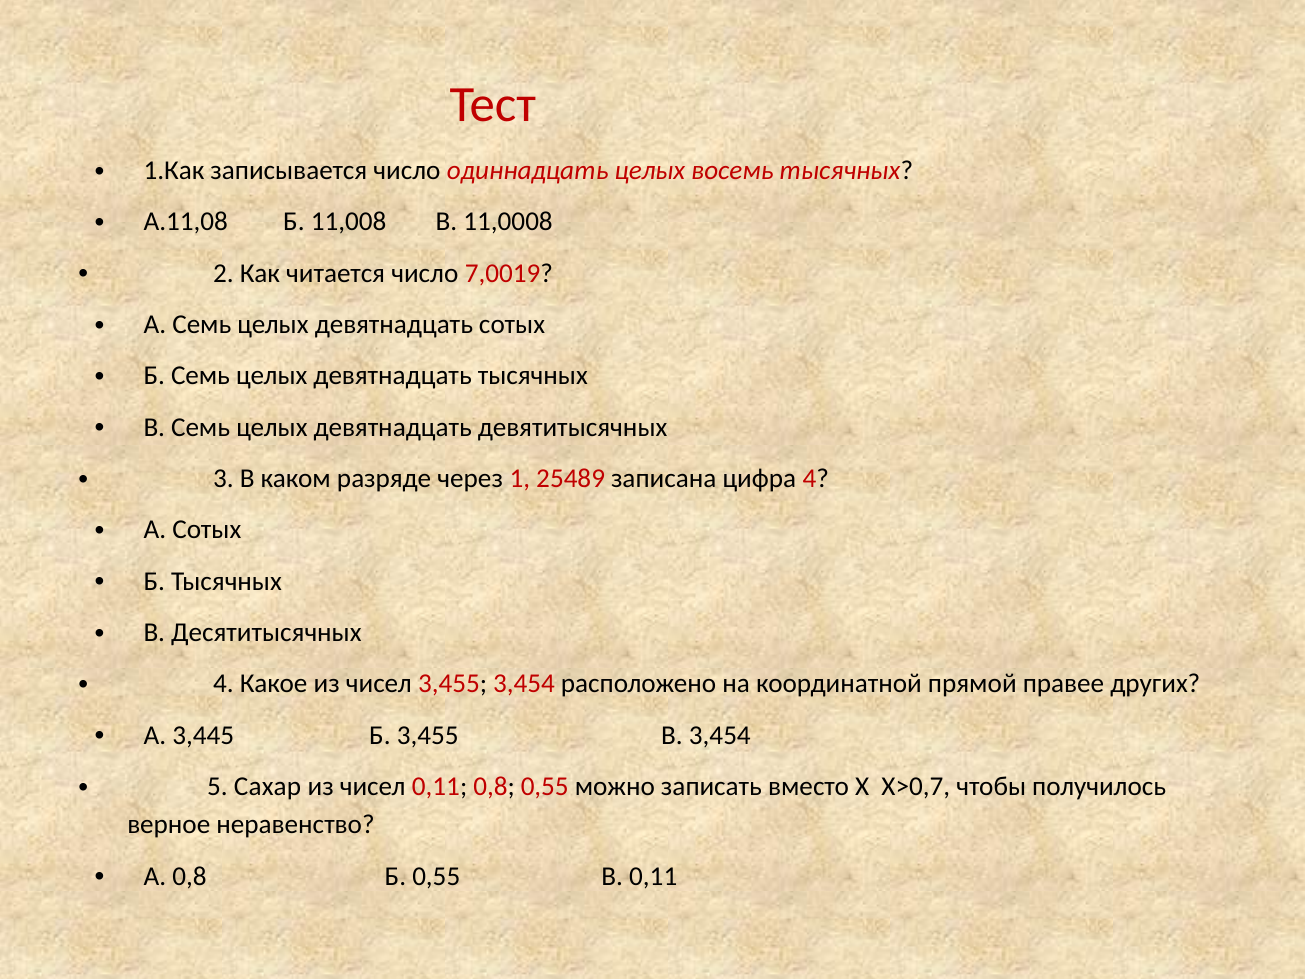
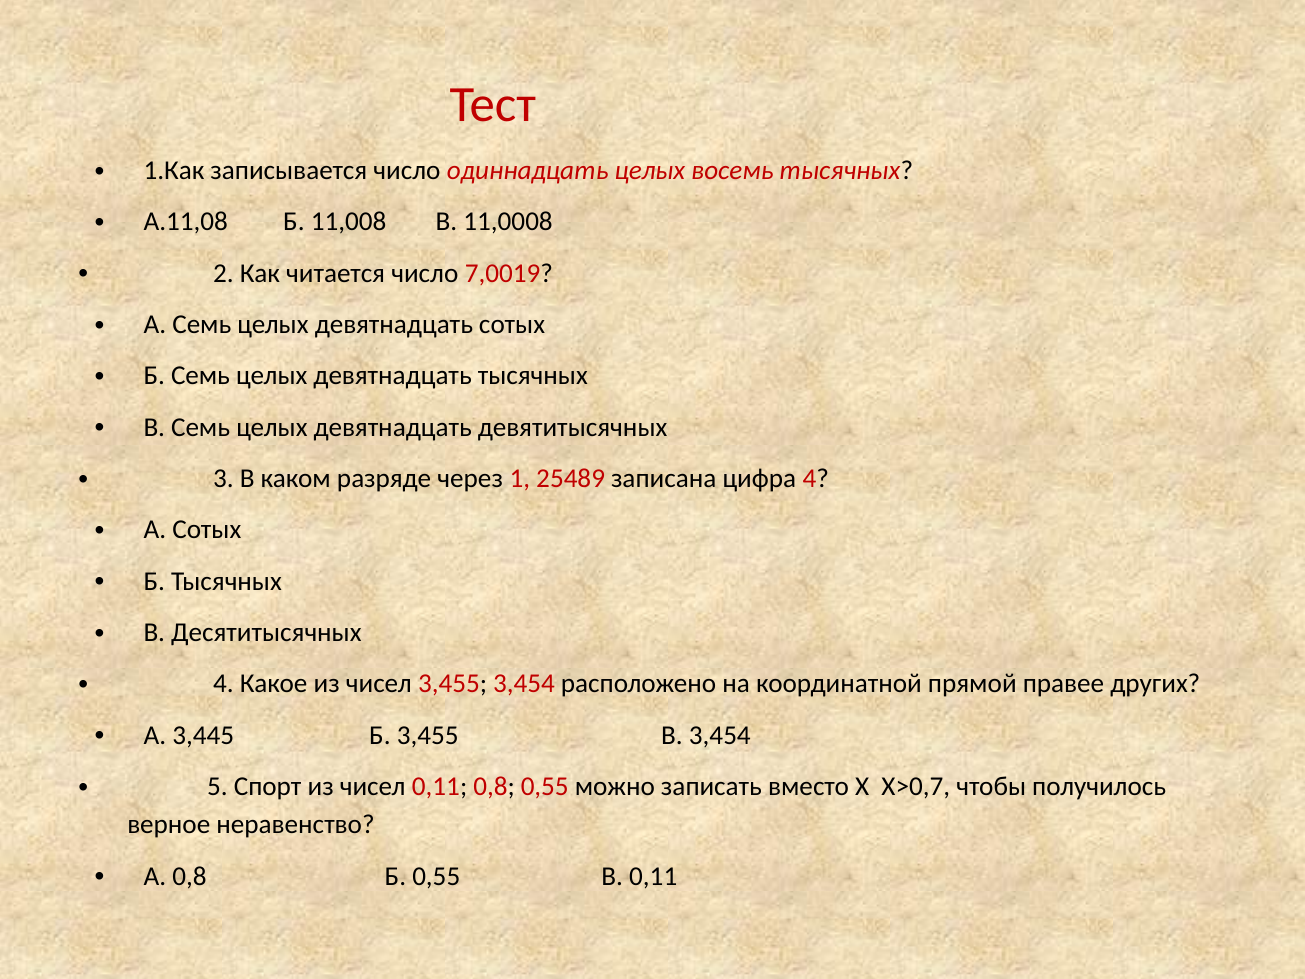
Сахар: Сахар -> Спорт
